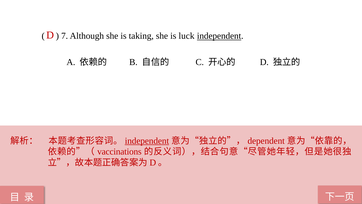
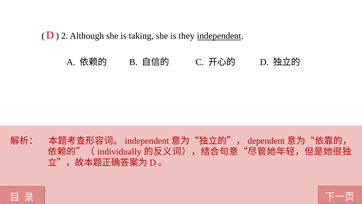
7: 7 -> 2
luck: luck -> they
independent at (147, 141) underline: present -> none
vaccinations: vaccinations -> individually
